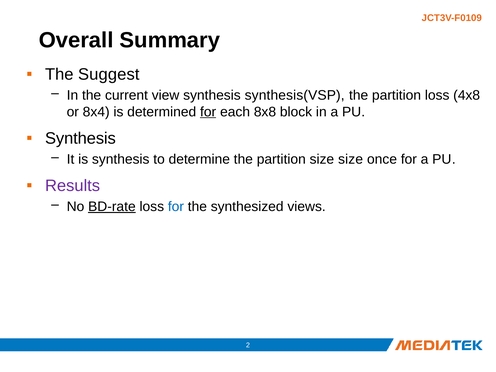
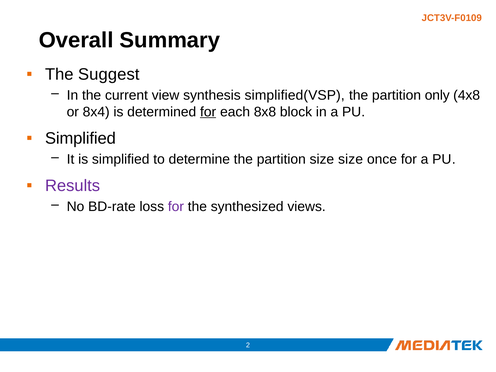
synthesis(VSP: synthesis(VSP -> simplified(VSP
partition loss: loss -> only
Synthesis at (80, 138): Synthesis -> Simplified
is synthesis: synthesis -> simplified
BD-rate underline: present -> none
for at (176, 207) colour: blue -> purple
